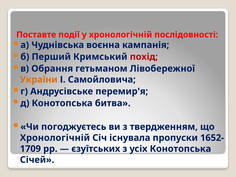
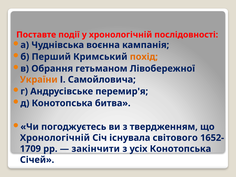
похід colour: red -> orange
пропуски: пропуски -> світового
єзуїтських: єзуїтських -> закінчити
